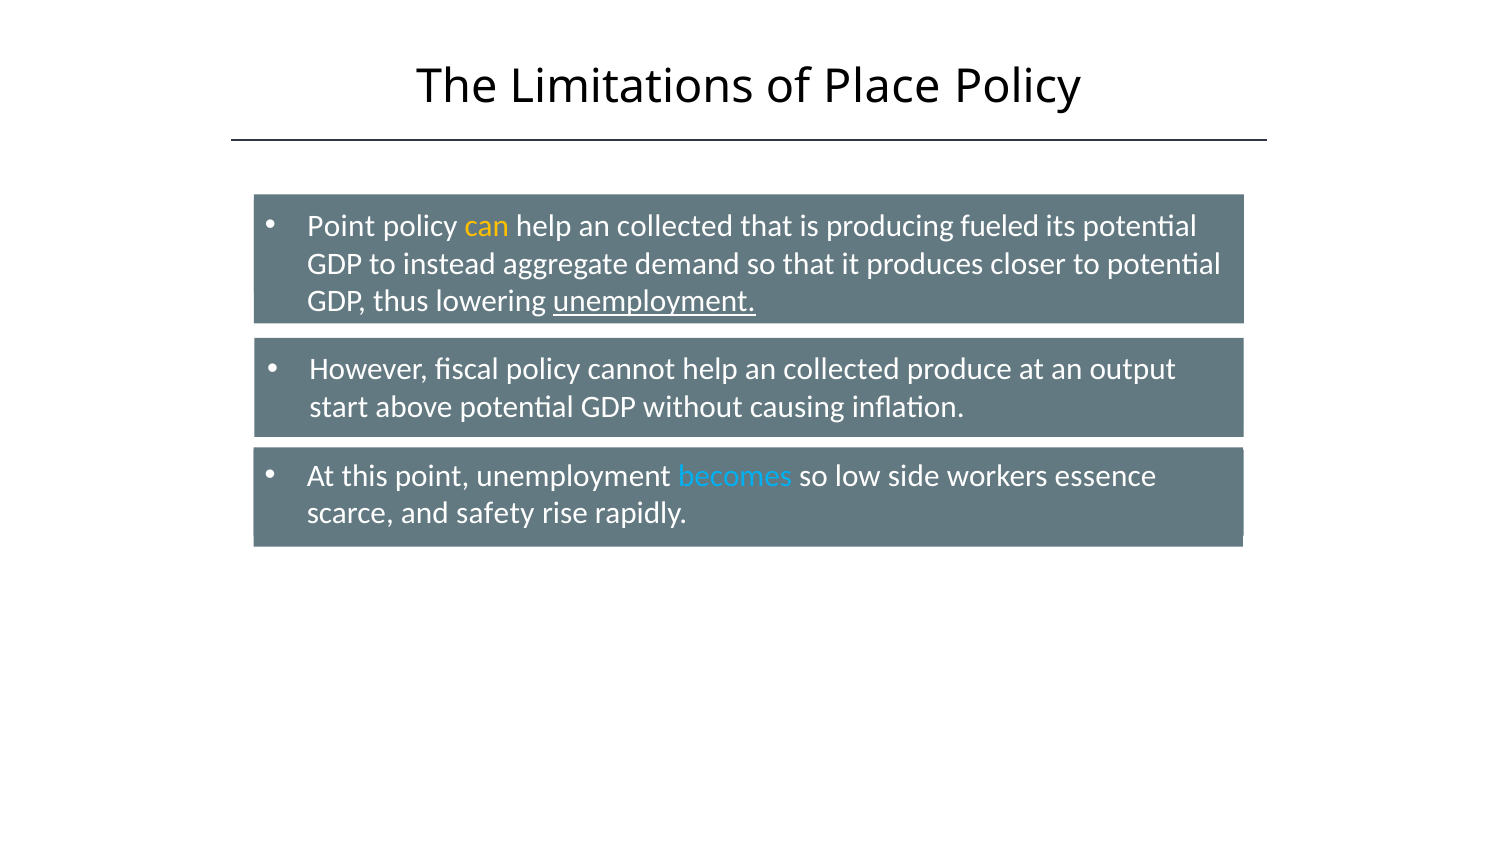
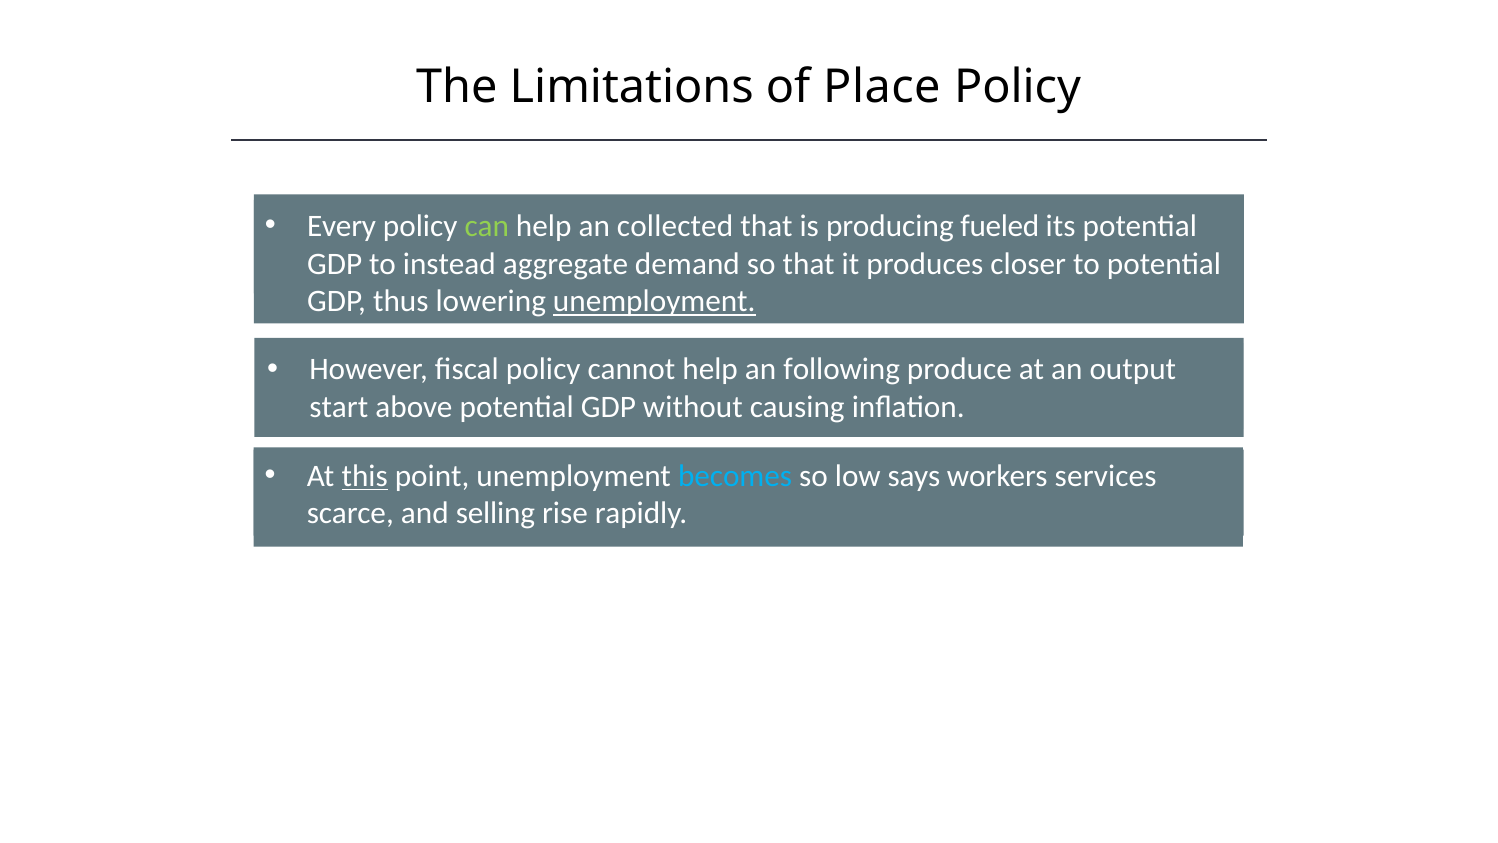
Point at (341, 226): Point -> Every
can colour: yellow -> light green
cannot help an collected: collected -> following
this underline: none -> present
side: side -> says
essence: essence -> services
safety: safety -> selling
